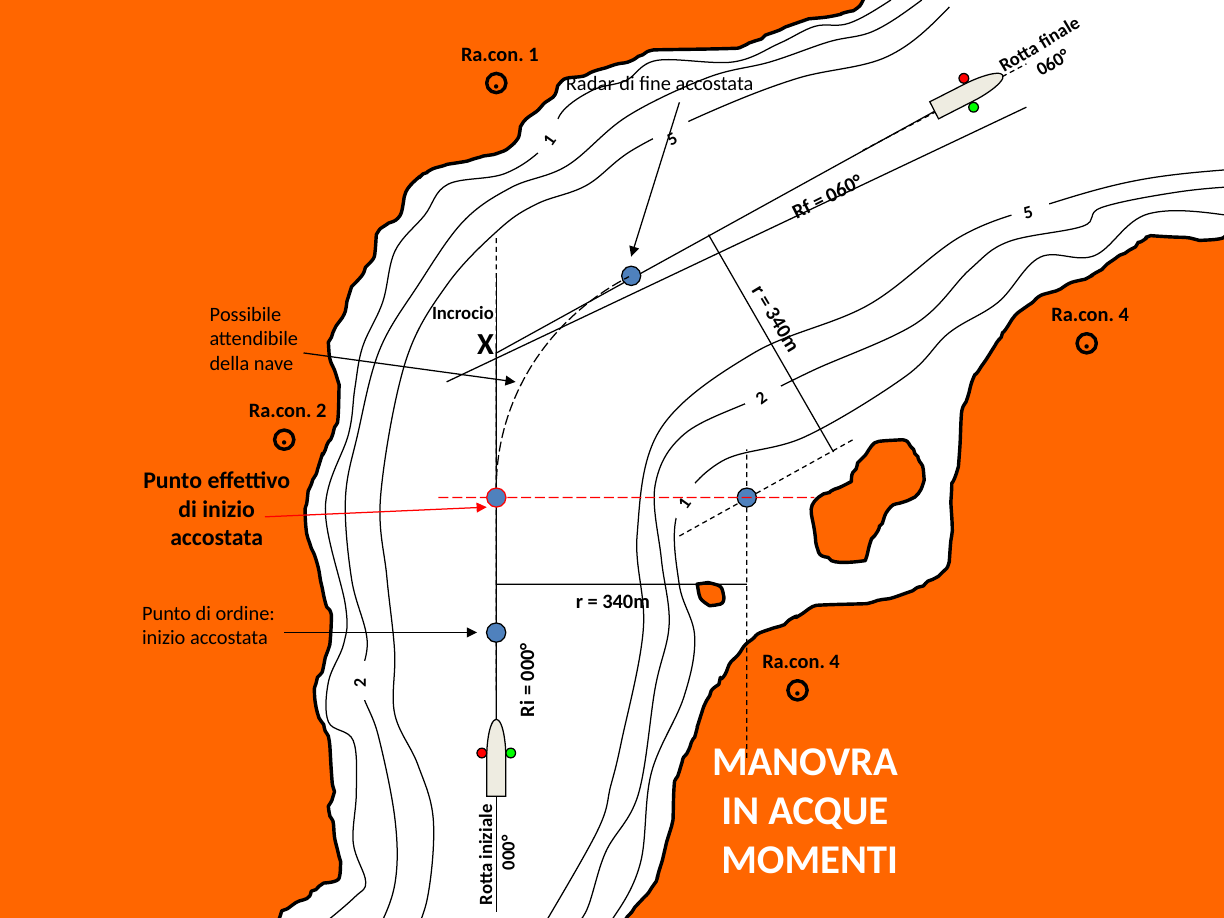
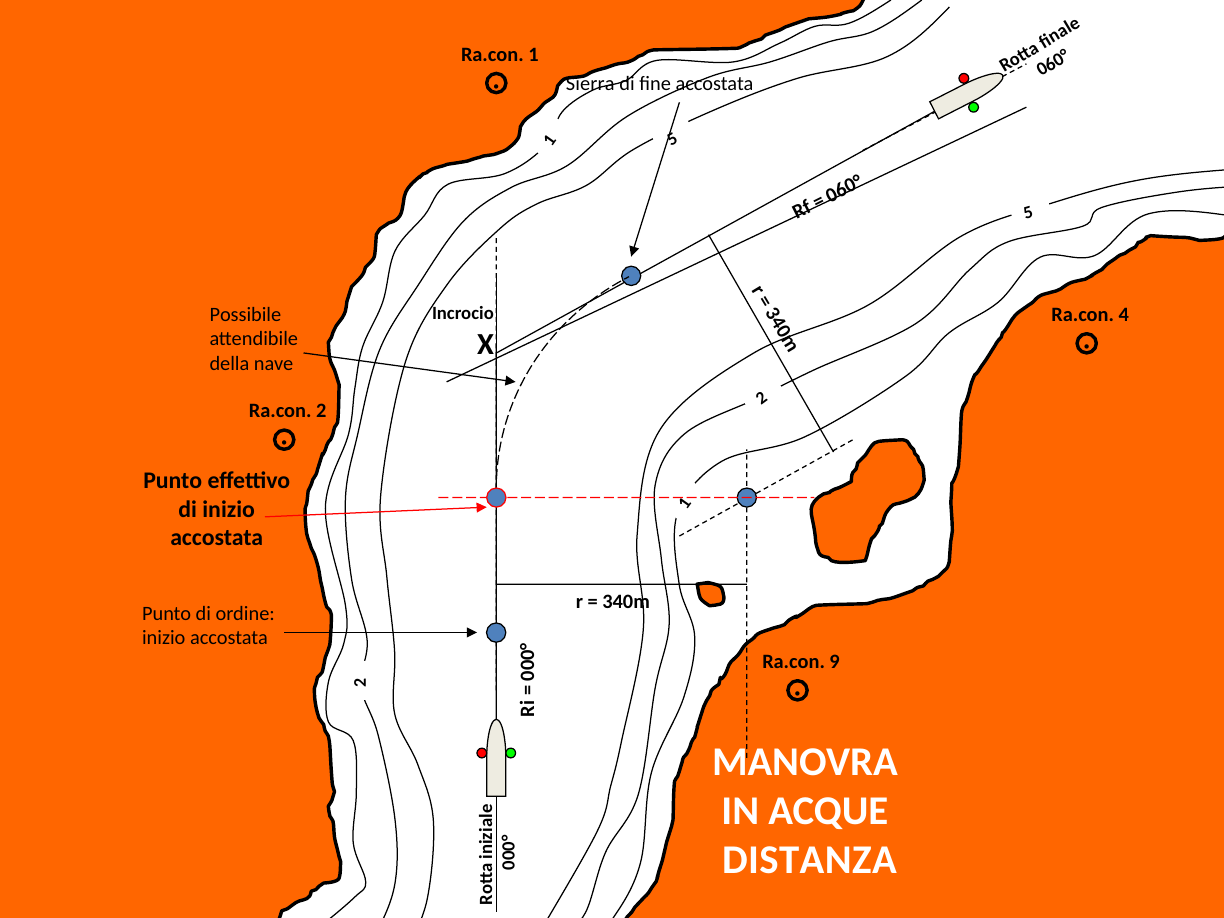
Radar: Radar -> Sierra
4 at (835, 662): 4 -> 9
MOMENTI: MOMENTI -> DISTANZA
